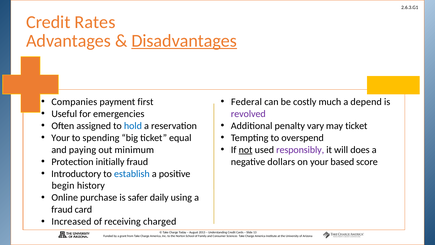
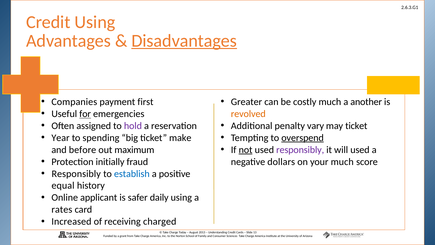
Credit Rates: Rates -> Using
Federal: Federal -> Greater
depend: depend -> another
for underline: none -> present
revolved colour: purple -> orange
hold colour: blue -> purple
Your at (61, 138): Your -> Year
equal: equal -> make
overspend underline: none -> present
will does: does -> used
paying: paying -> before
minimum: minimum -> maximum
your based: based -> much
Introductory at (76, 174): Introductory -> Responsibly
begin: begin -> equal
purchase: purchase -> applicant
fraud at (62, 209): fraud -> rates
